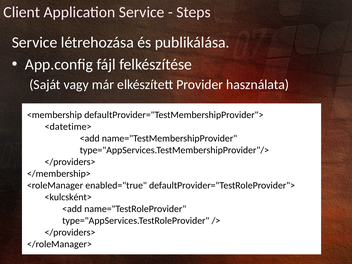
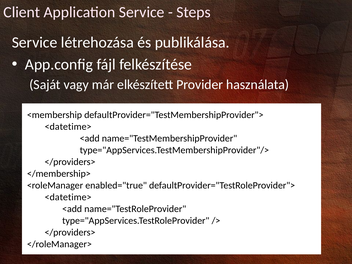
<kulcsként> at (68, 197): <kulcsként> -> <datetime>
